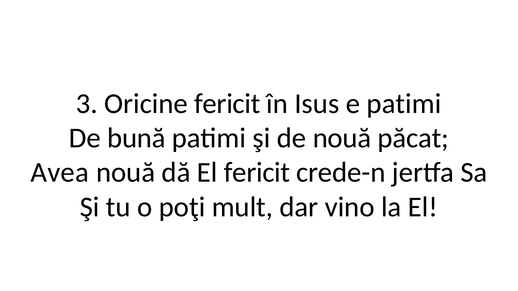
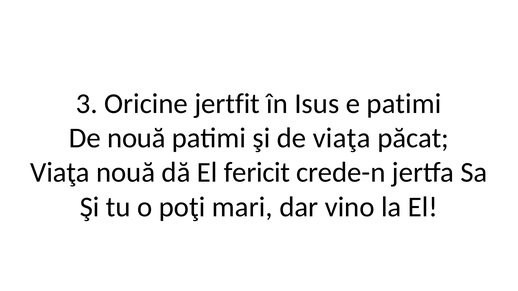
Oricine fericit: fericit -> jertfit
De bună: bună -> nouă
de nouă: nouă -> viaţa
Avea at (60, 173): Avea -> Viaţa
mult: mult -> mari
